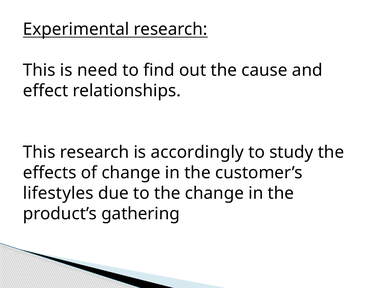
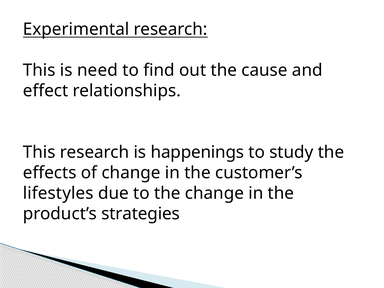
accordingly: accordingly -> happenings
gathering: gathering -> strategies
